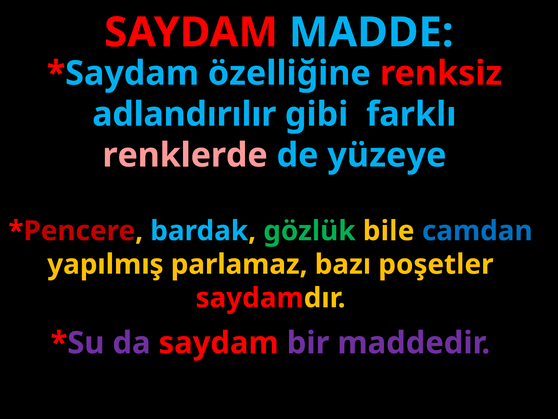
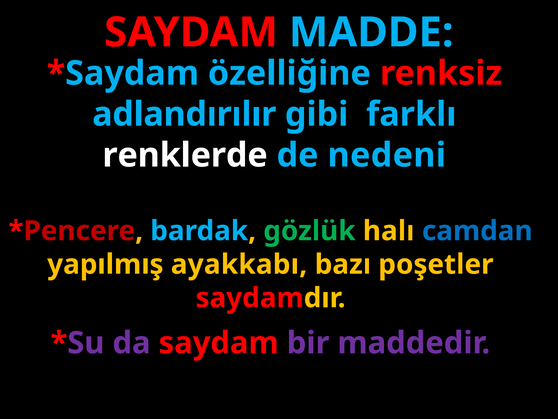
renklerde colour: pink -> white
yüzeye: yüzeye -> nedeni
bile: bile -> halı
parlamaz: parlamaz -> ayakkabı
